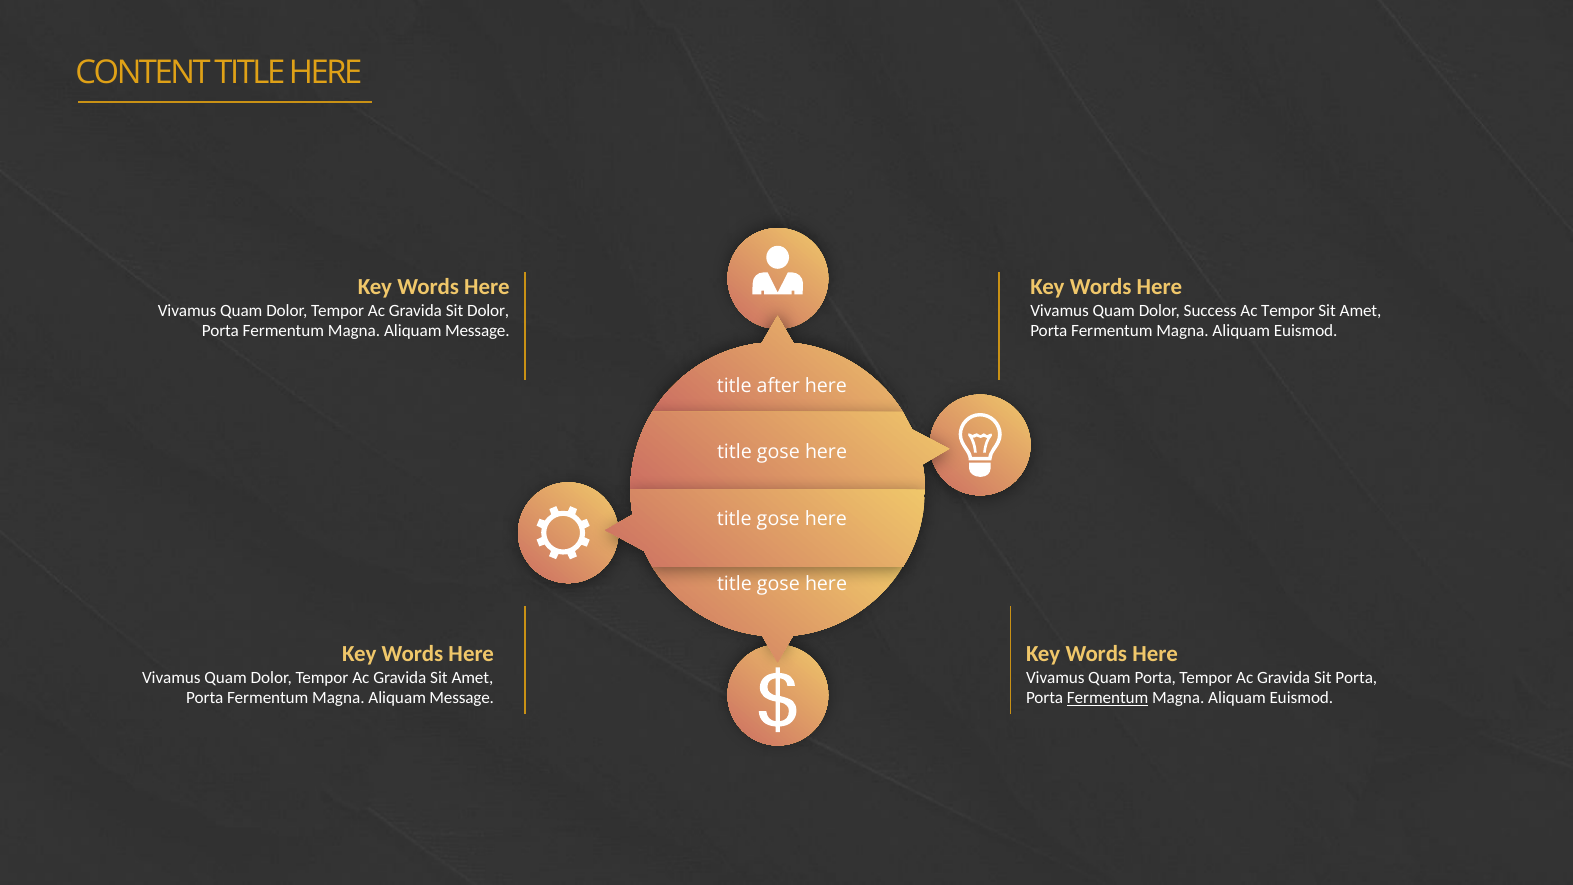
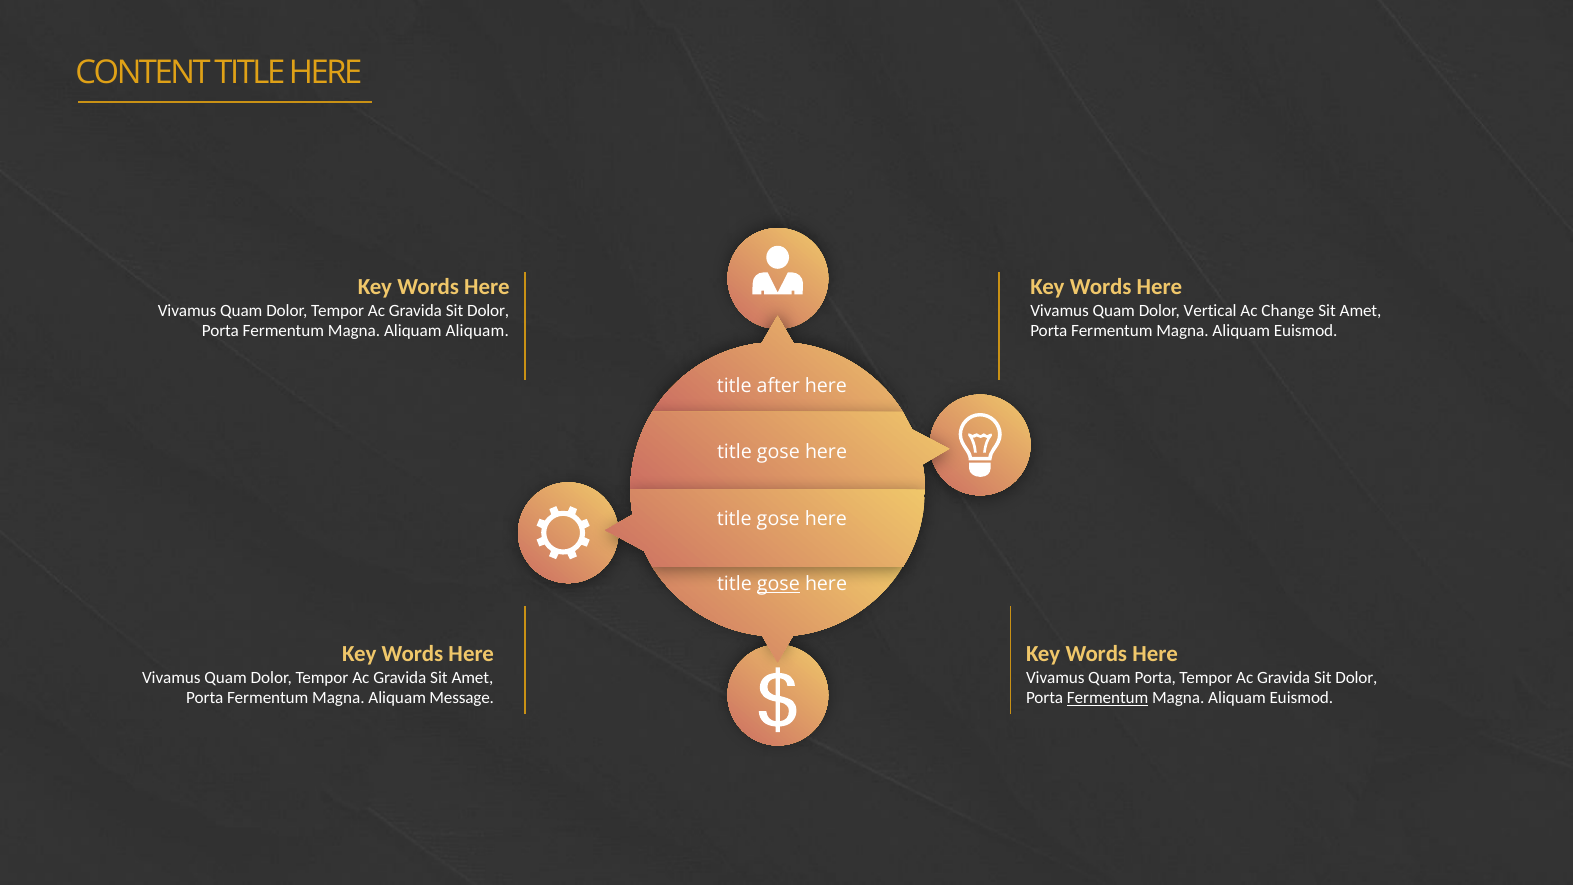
Success: Success -> Vertical
Ac Tempor: Tempor -> Change
Message at (477, 331): Message -> Aliquam
gose at (778, 584) underline: none -> present
Porta at (1356, 677): Porta -> Dolor
